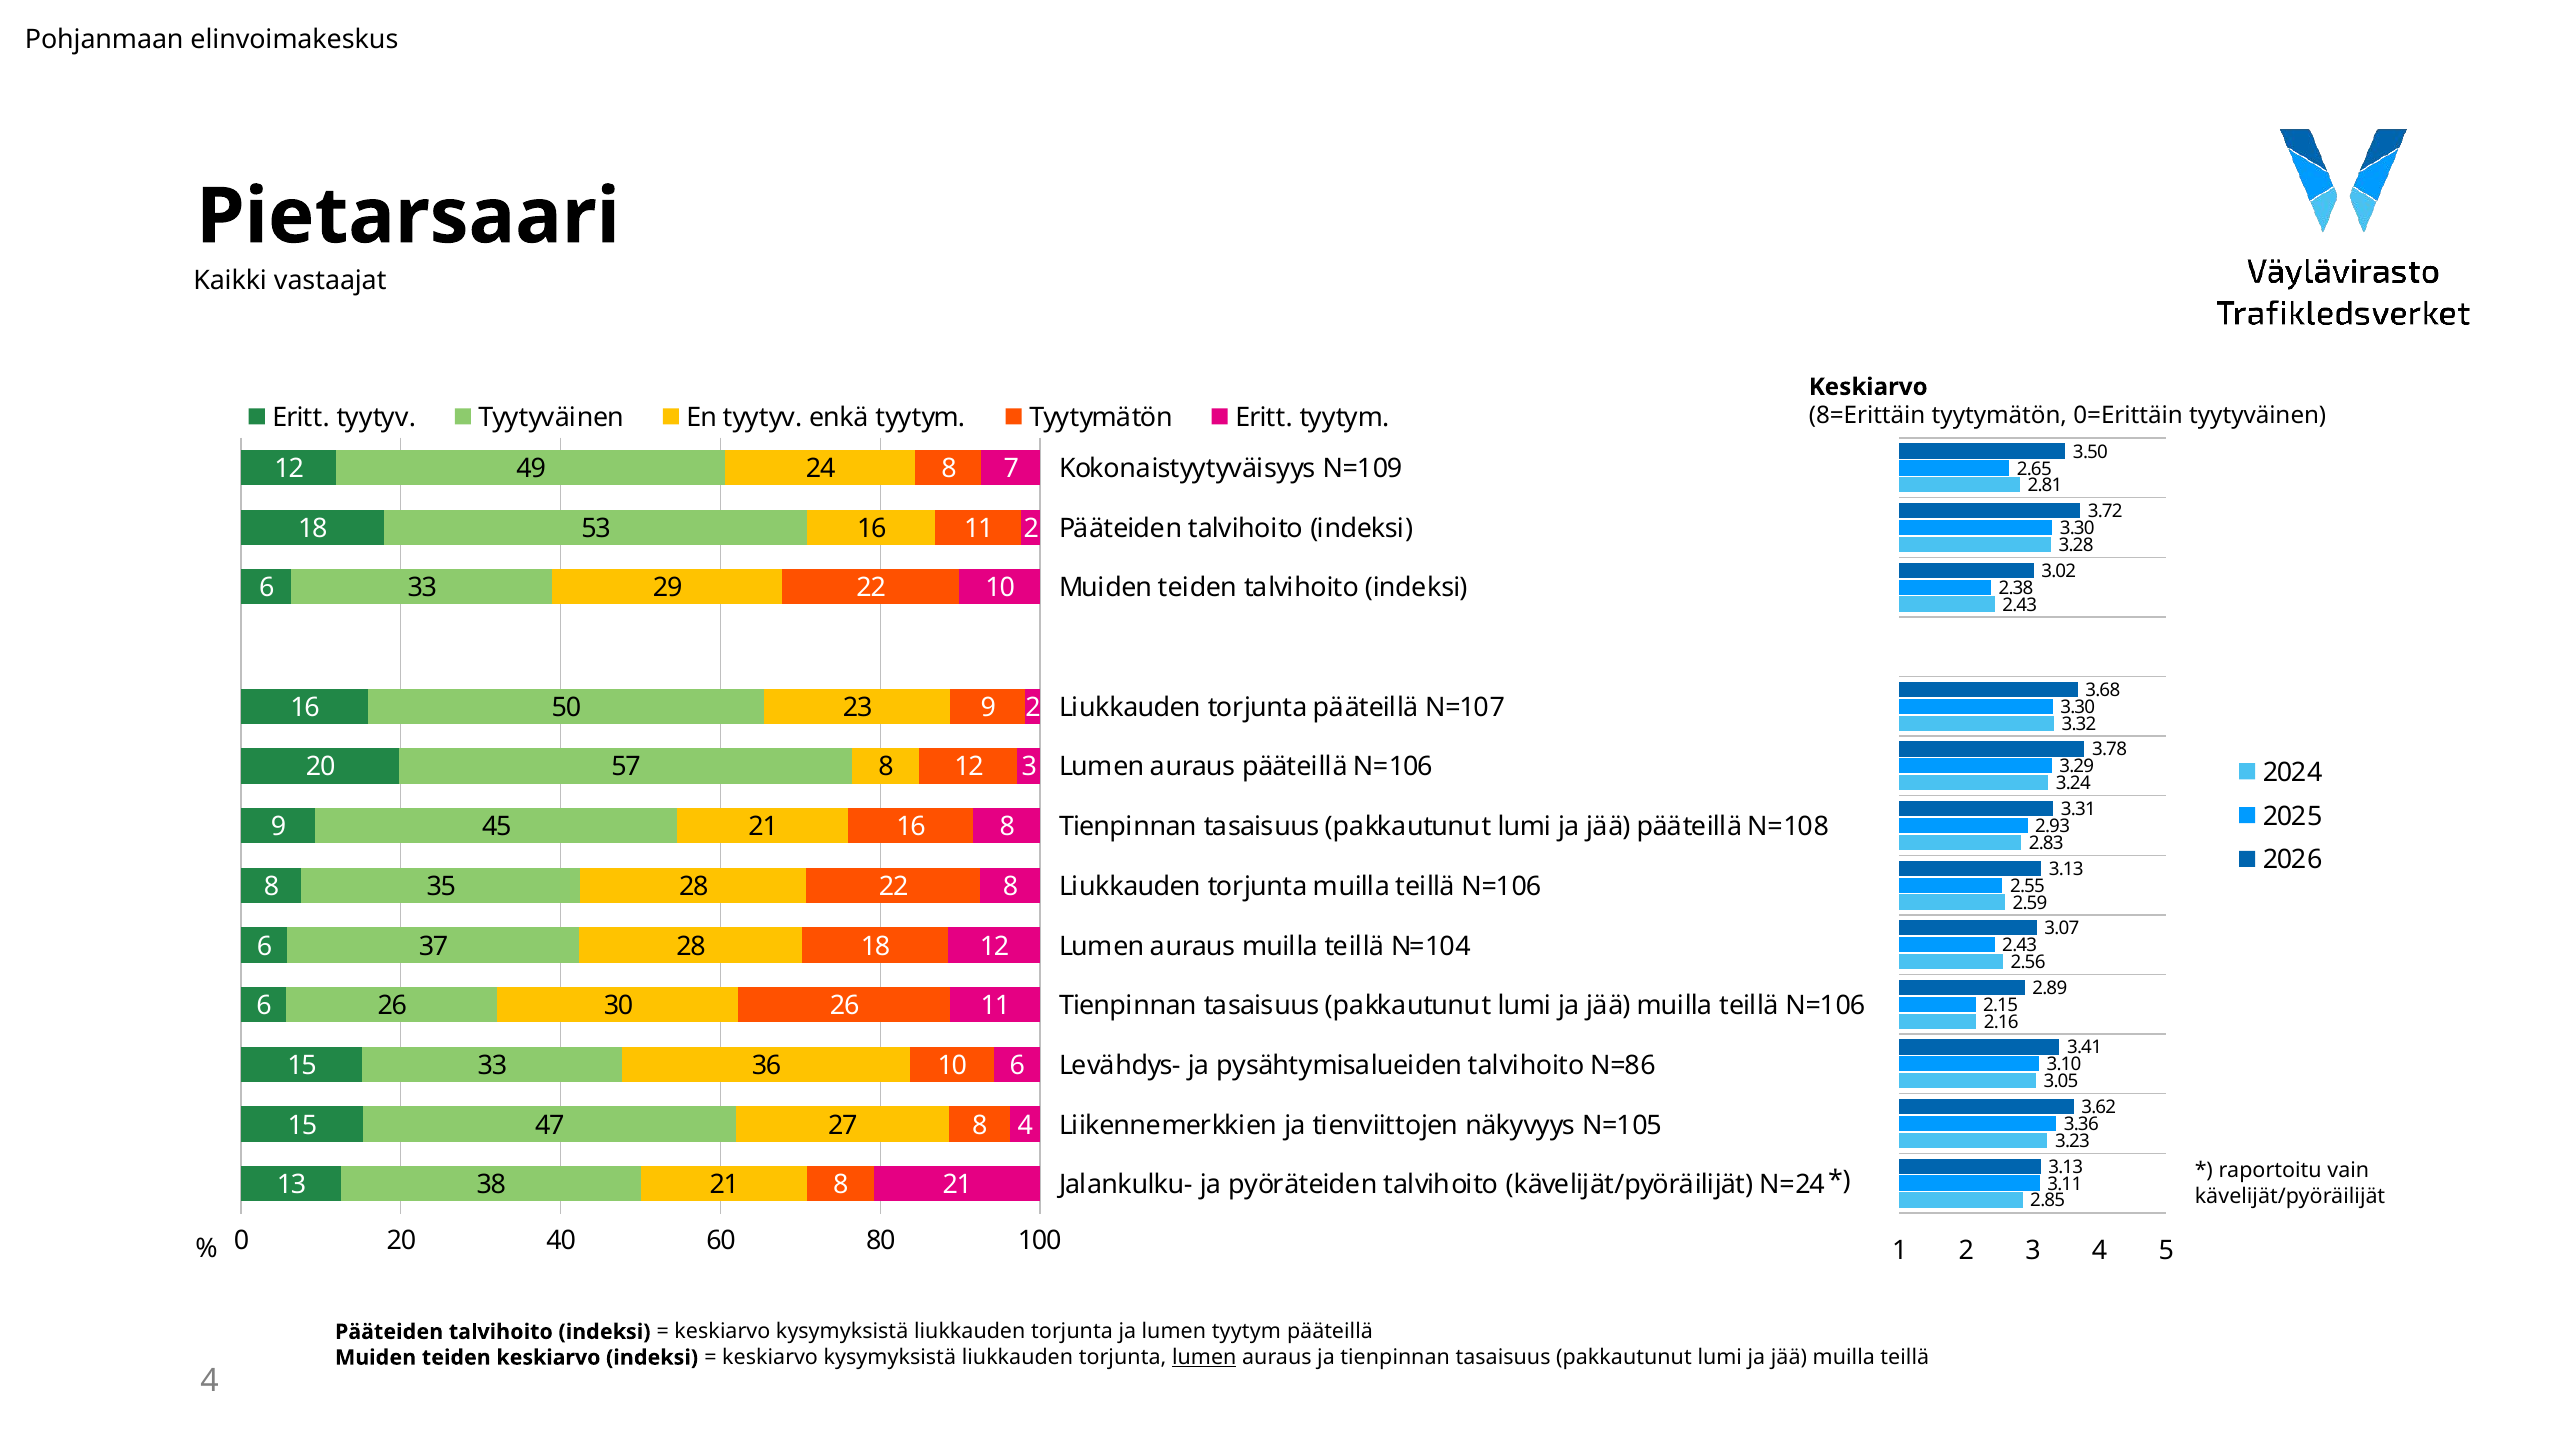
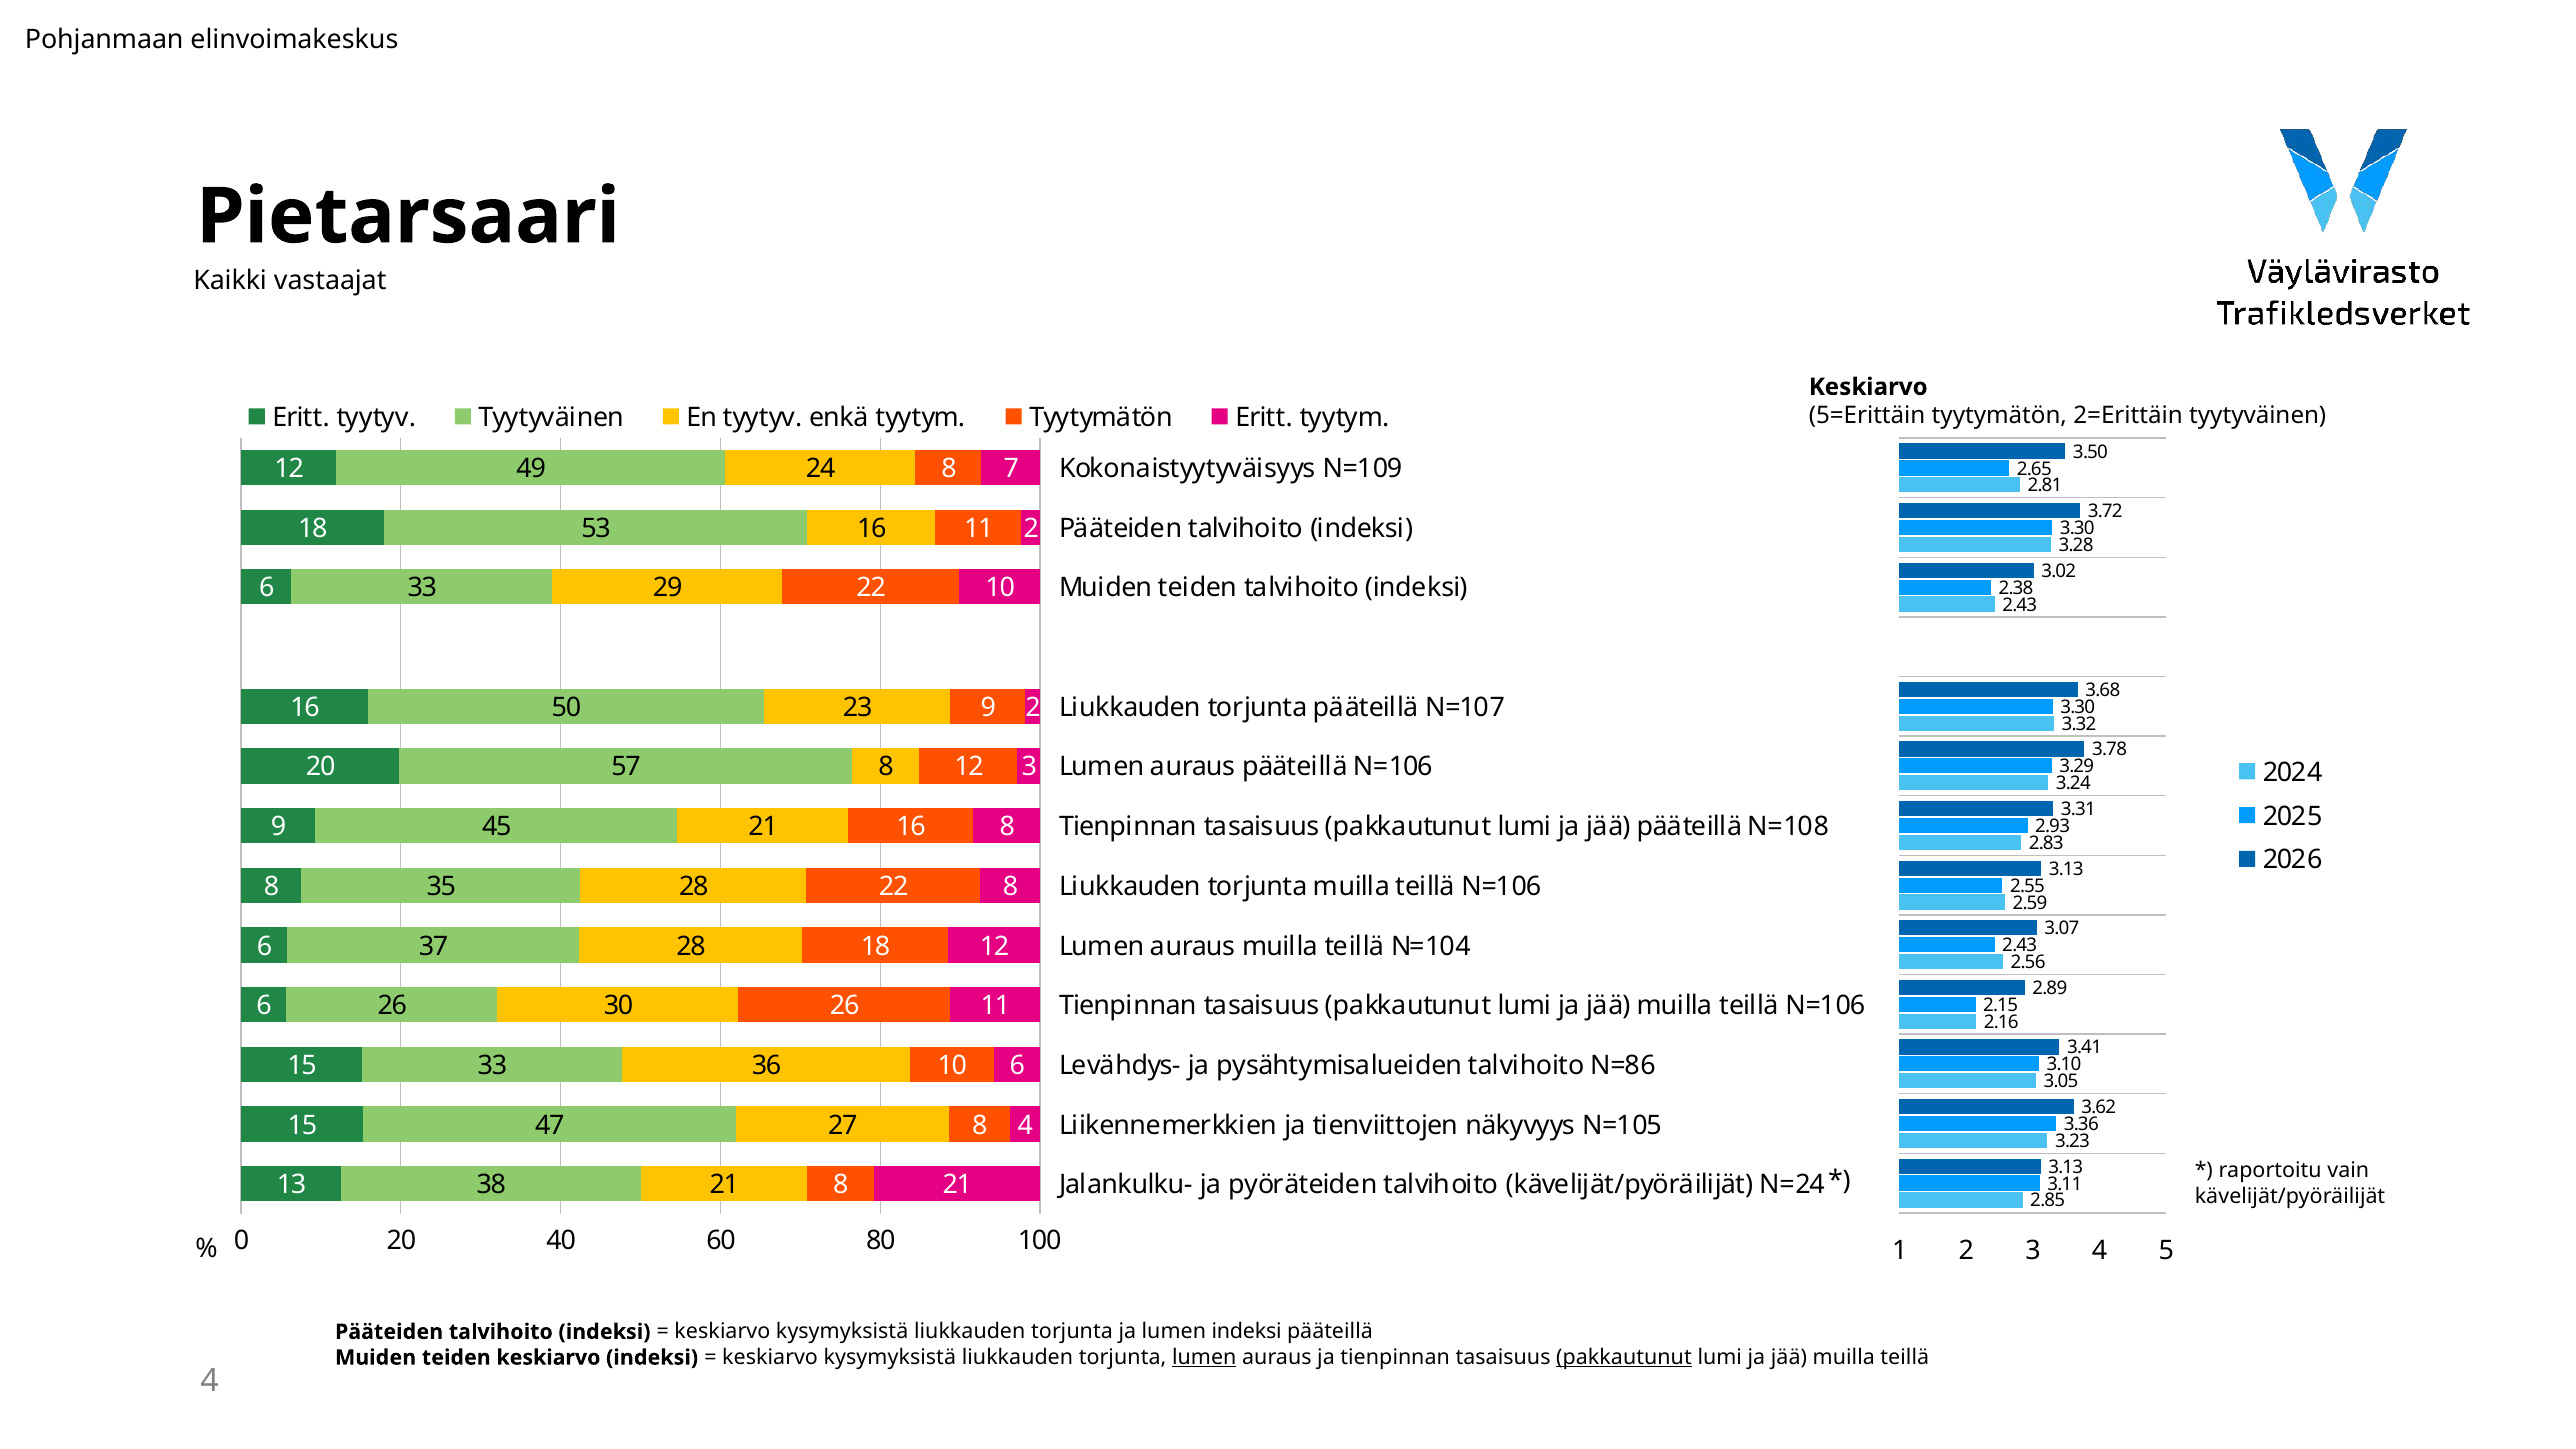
8=Erittäin: 8=Erittäin -> 5=Erittäin
0=Erittäin: 0=Erittäin -> 2=Erittäin
lumen tyytym: tyytym -> indeksi
pakkautunut at (1624, 1358) underline: none -> present
